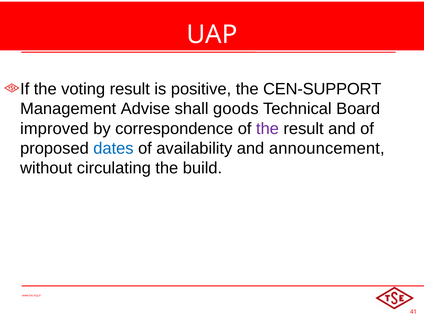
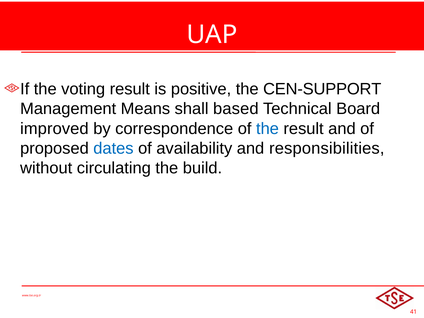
Advise: Advise -> Means
goods: goods -> based
the at (267, 129) colour: purple -> blue
announcement: announcement -> responsibilities
